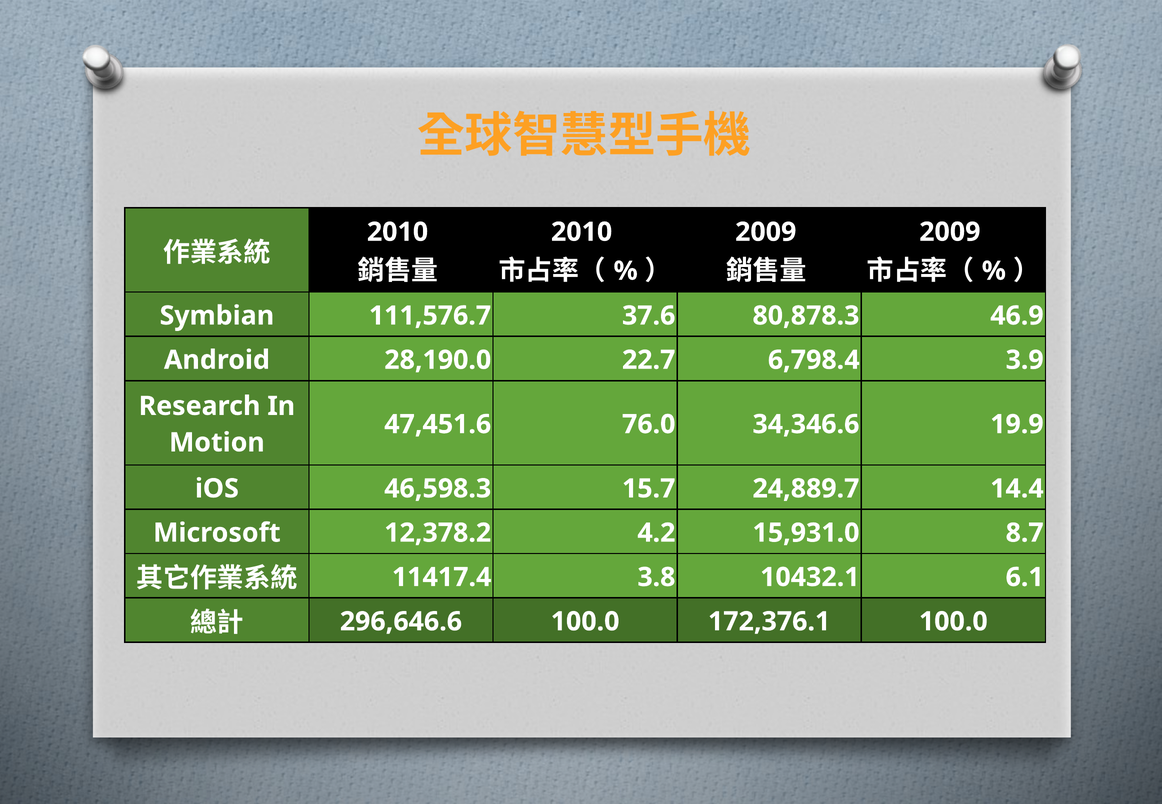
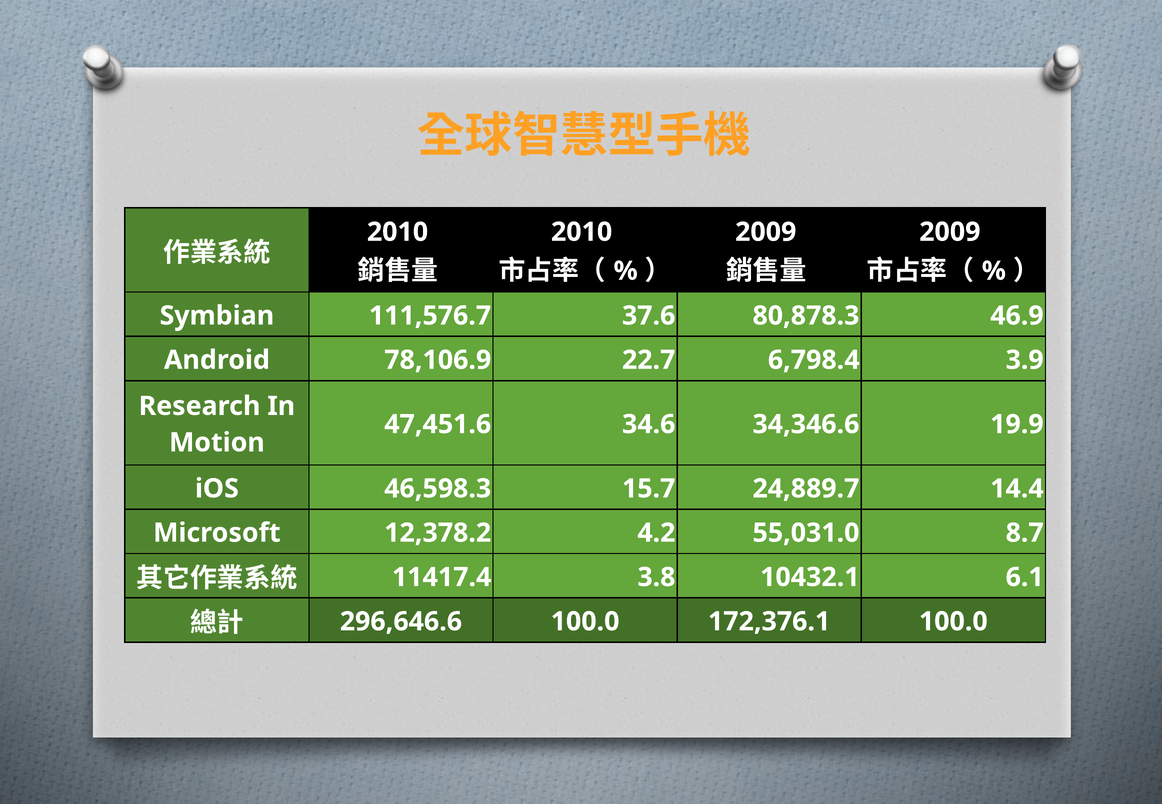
28,190.0: 28,190.0 -> 78,106.9
76.0: 76.0 -> 34.6
15,931.0: 15,931.0 -> 55,031.0
